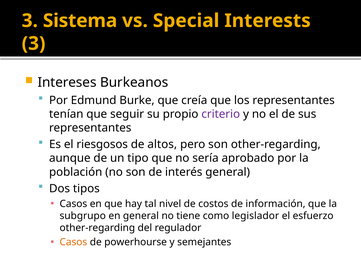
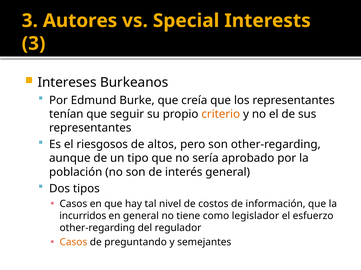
Sistema: Sistema -> Autores
criterio colour: purple -> orange
subgrupo: subgrupo -> incurridos
powerhourse: powerhourse -> preguntando
